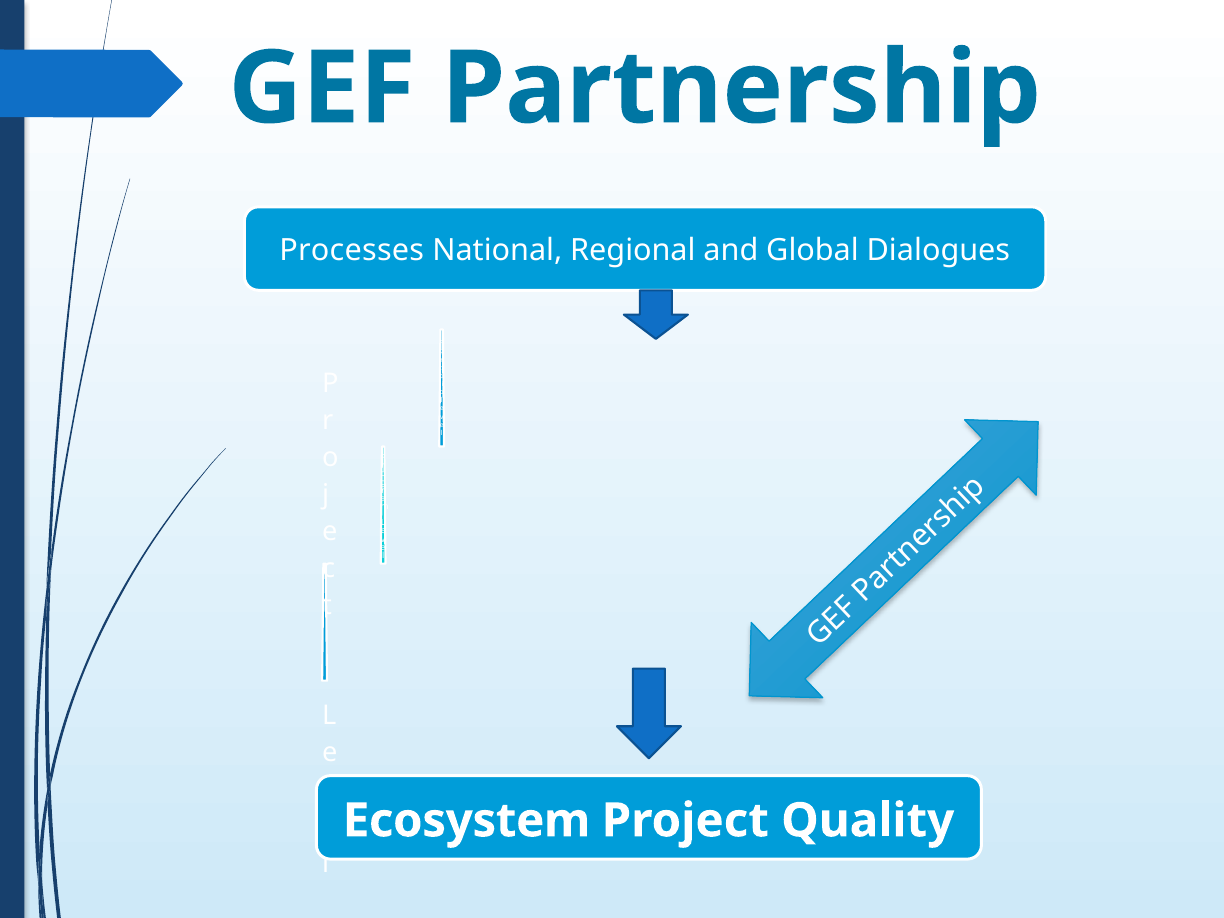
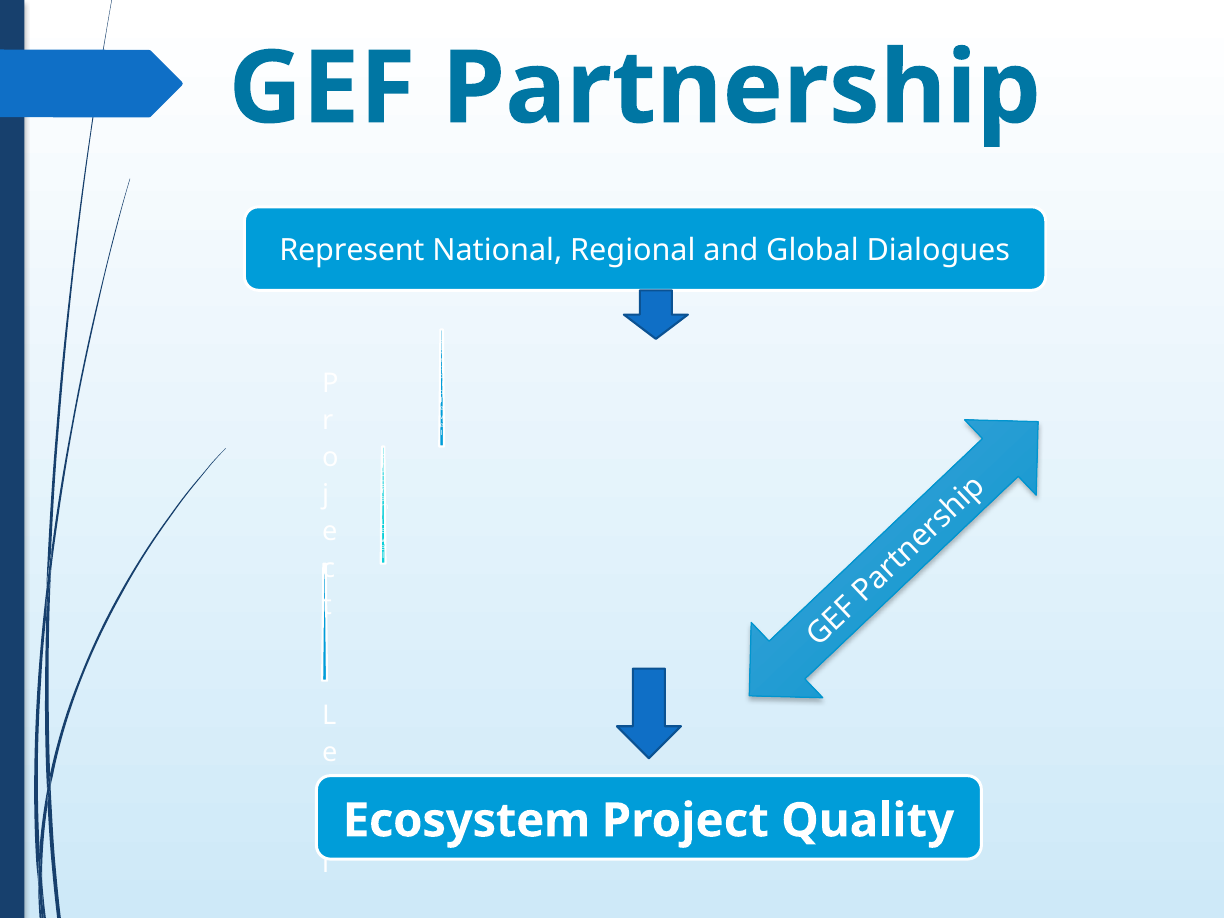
Processes: Processes -> Represent
